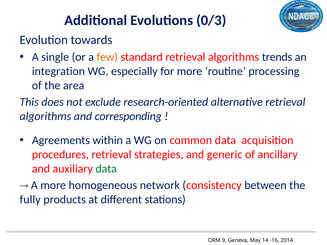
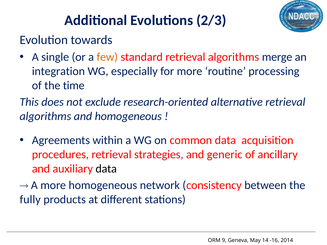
0/3: 0/3 -> 2/3
trends: trends -> merge
area: area -> time
and corresponding: corresponding -> homogeneous
data at (106, 169) colour: green -> black
